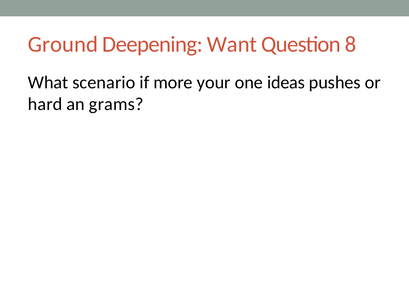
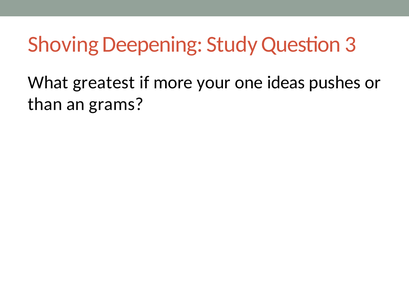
Ground: Ground -> Shoving
Want: Want -> Study
8: 8 -> 3
scenario: scenario -> greatest
hard: hard -> than
